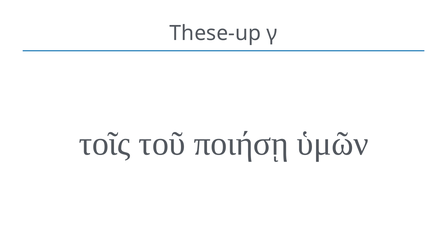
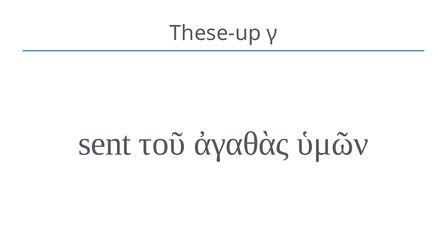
τοῖς: τοῖς -> sent
ποιήσῃ: ποιήσῃ -> ἀγαθὰς
